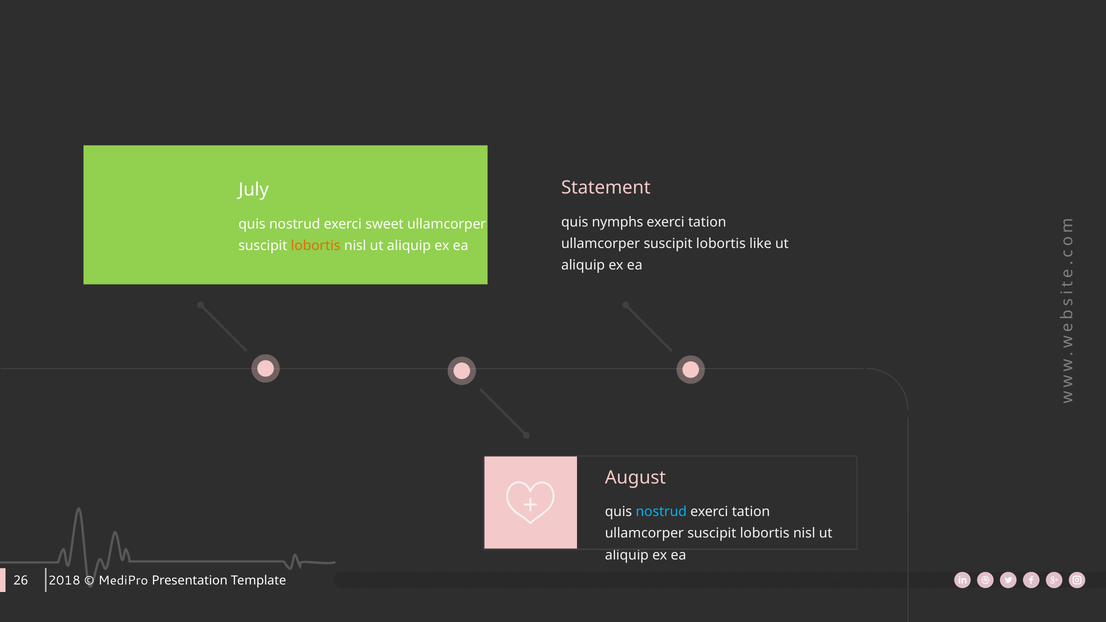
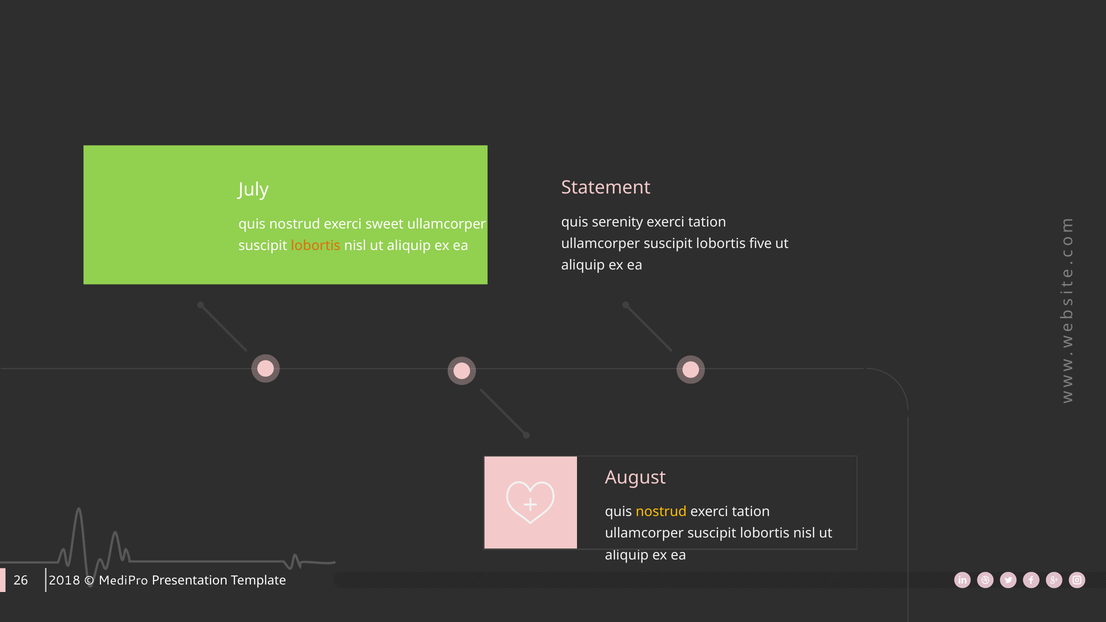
nymphs: nymphs -> serenity
like: like -> five
nostrud at (661, 512) colour: light blue -> yellow
